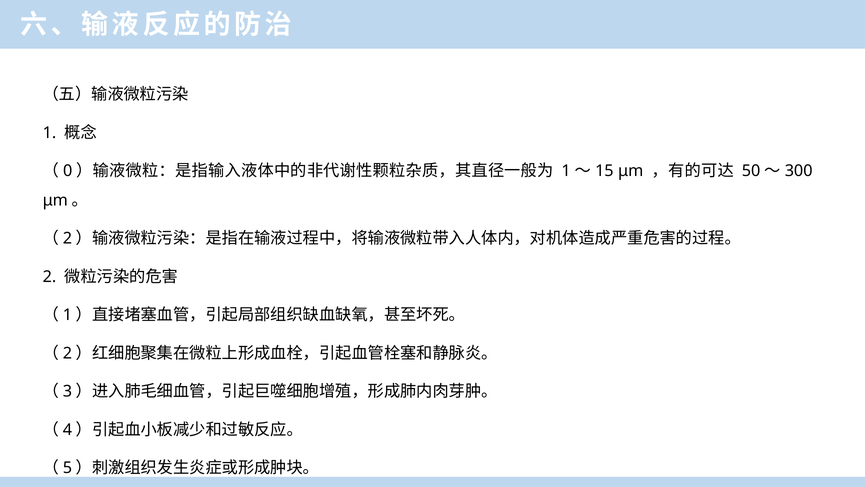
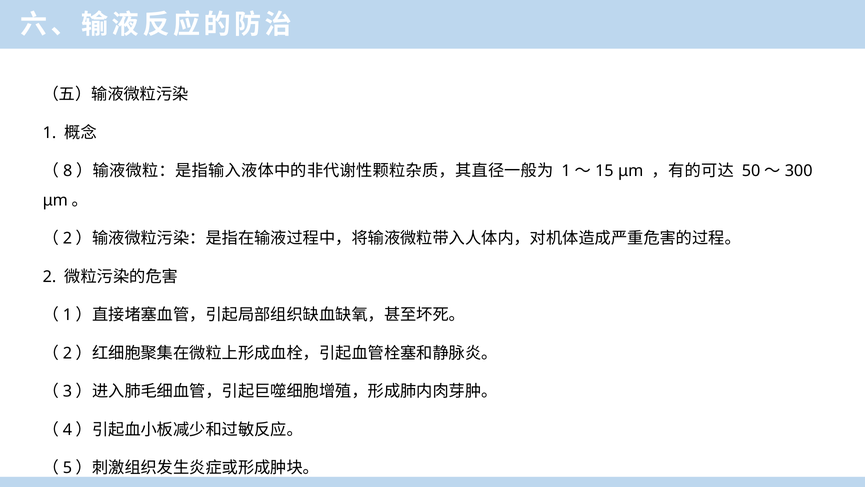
0: 0 -> 8
